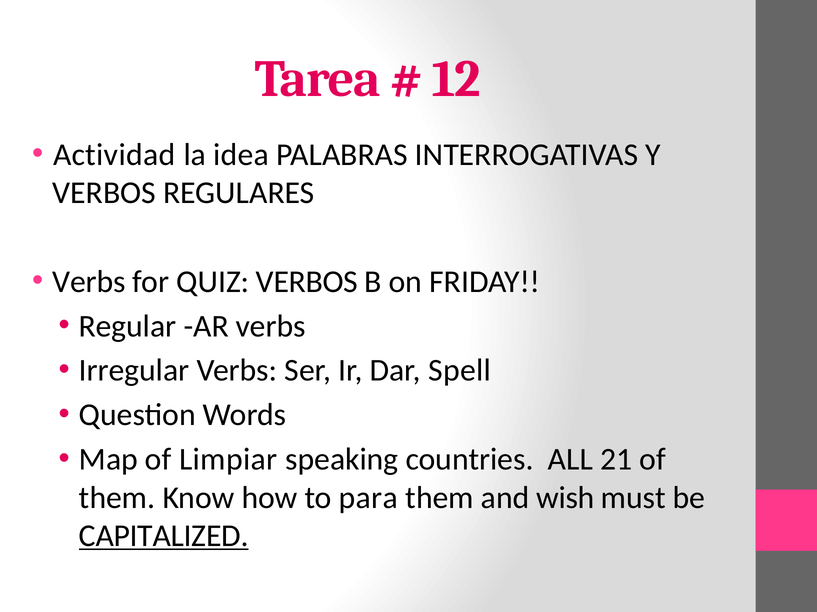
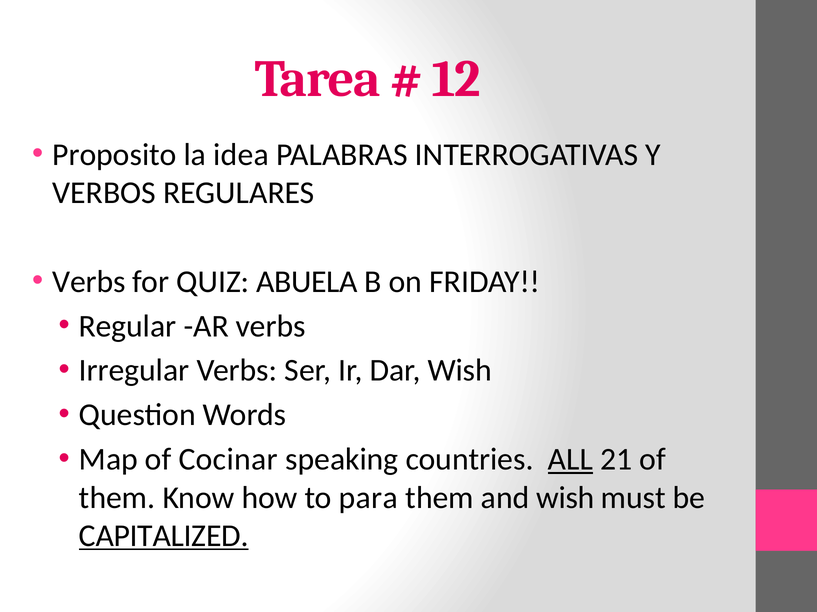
Actividad: Actividad -> Proposito
QUIZ VERBOS: VERBOS -> ABUELA
Dar Spell: Spell -> Wish
Limpiar: Limpiar -> Cocinar
ALL underline: none -> present
